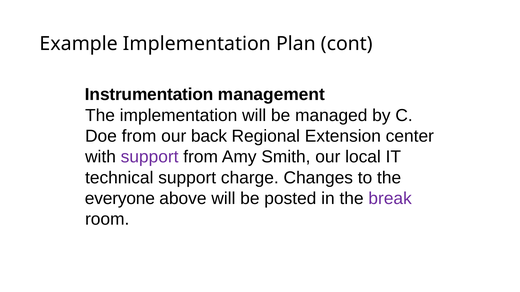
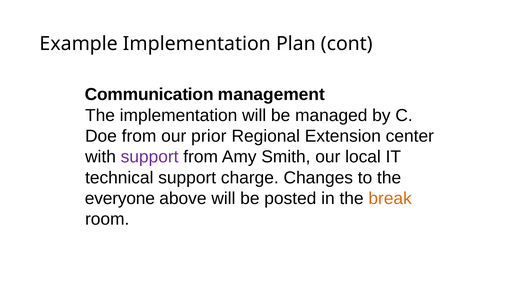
Instrumentation: Instrumentation -> Communication
back: back -> prior
break colour: purple -> orange
